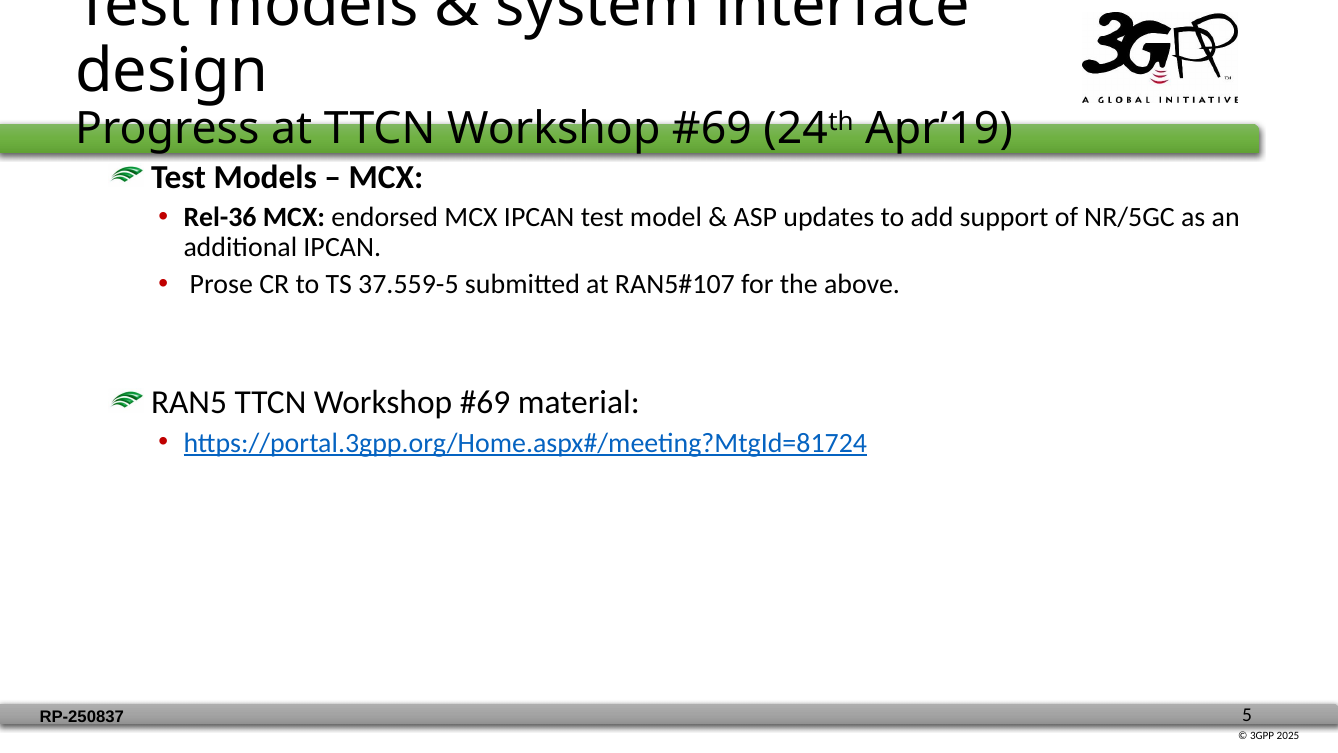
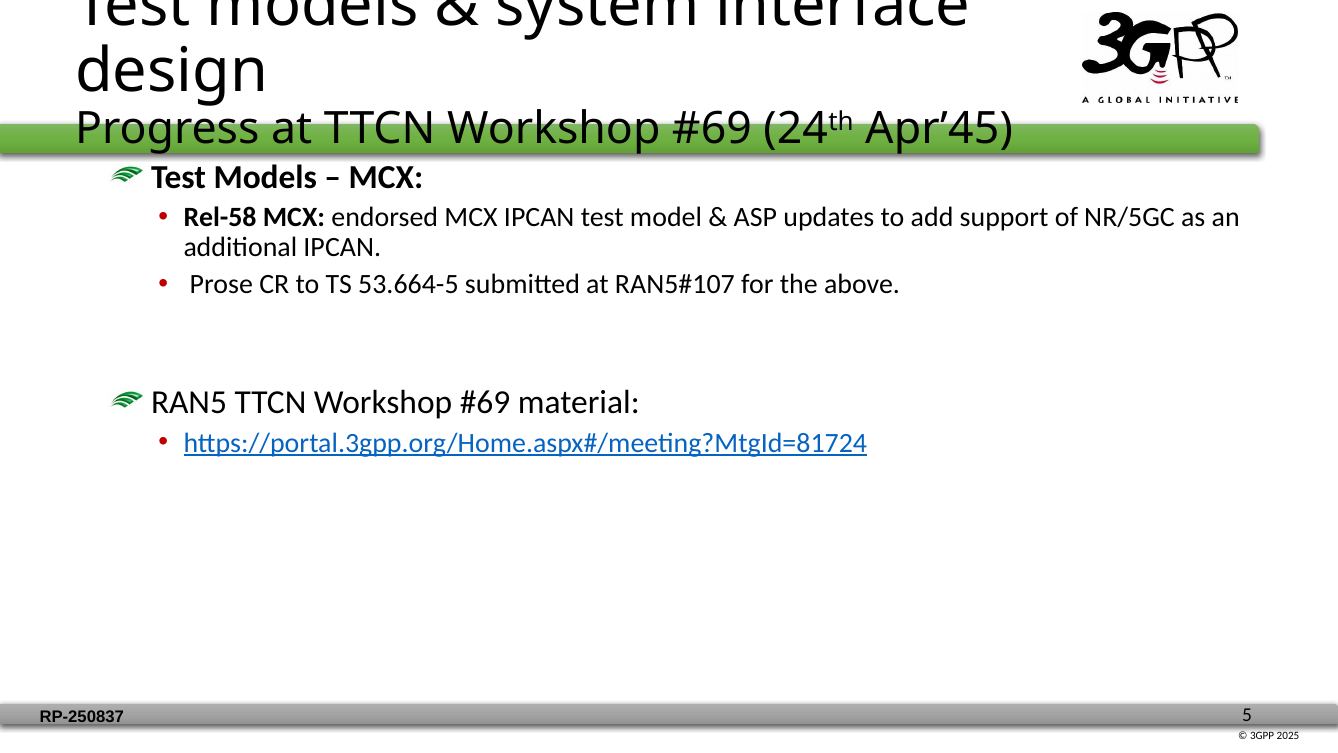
Apr’19: Apr’19 -> Apr’45
Rel-36: Rel-36 -> Rel-58
37.559-5: 37.559-5 -> 53.664-5
